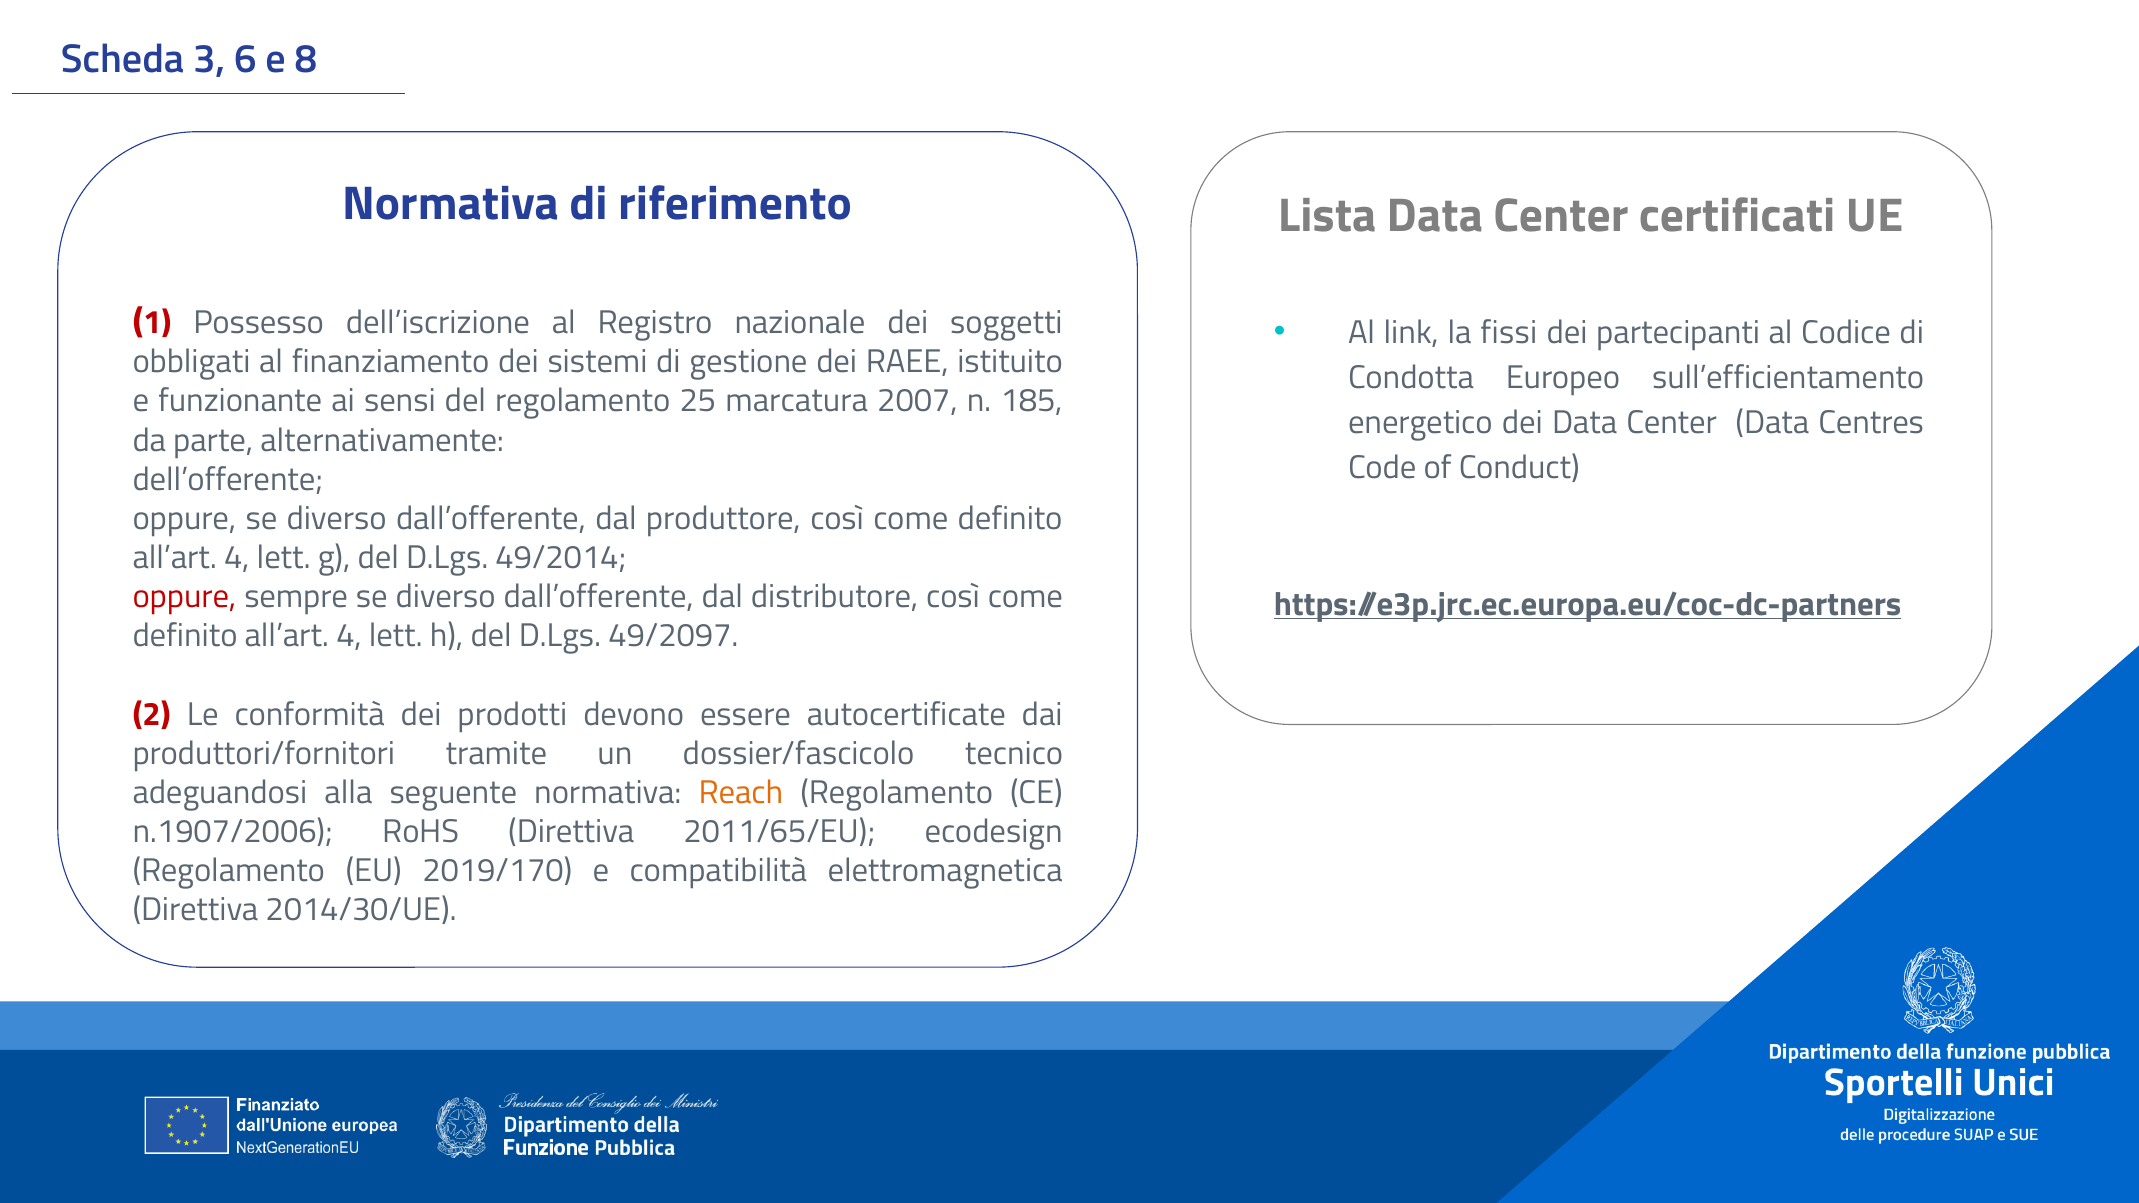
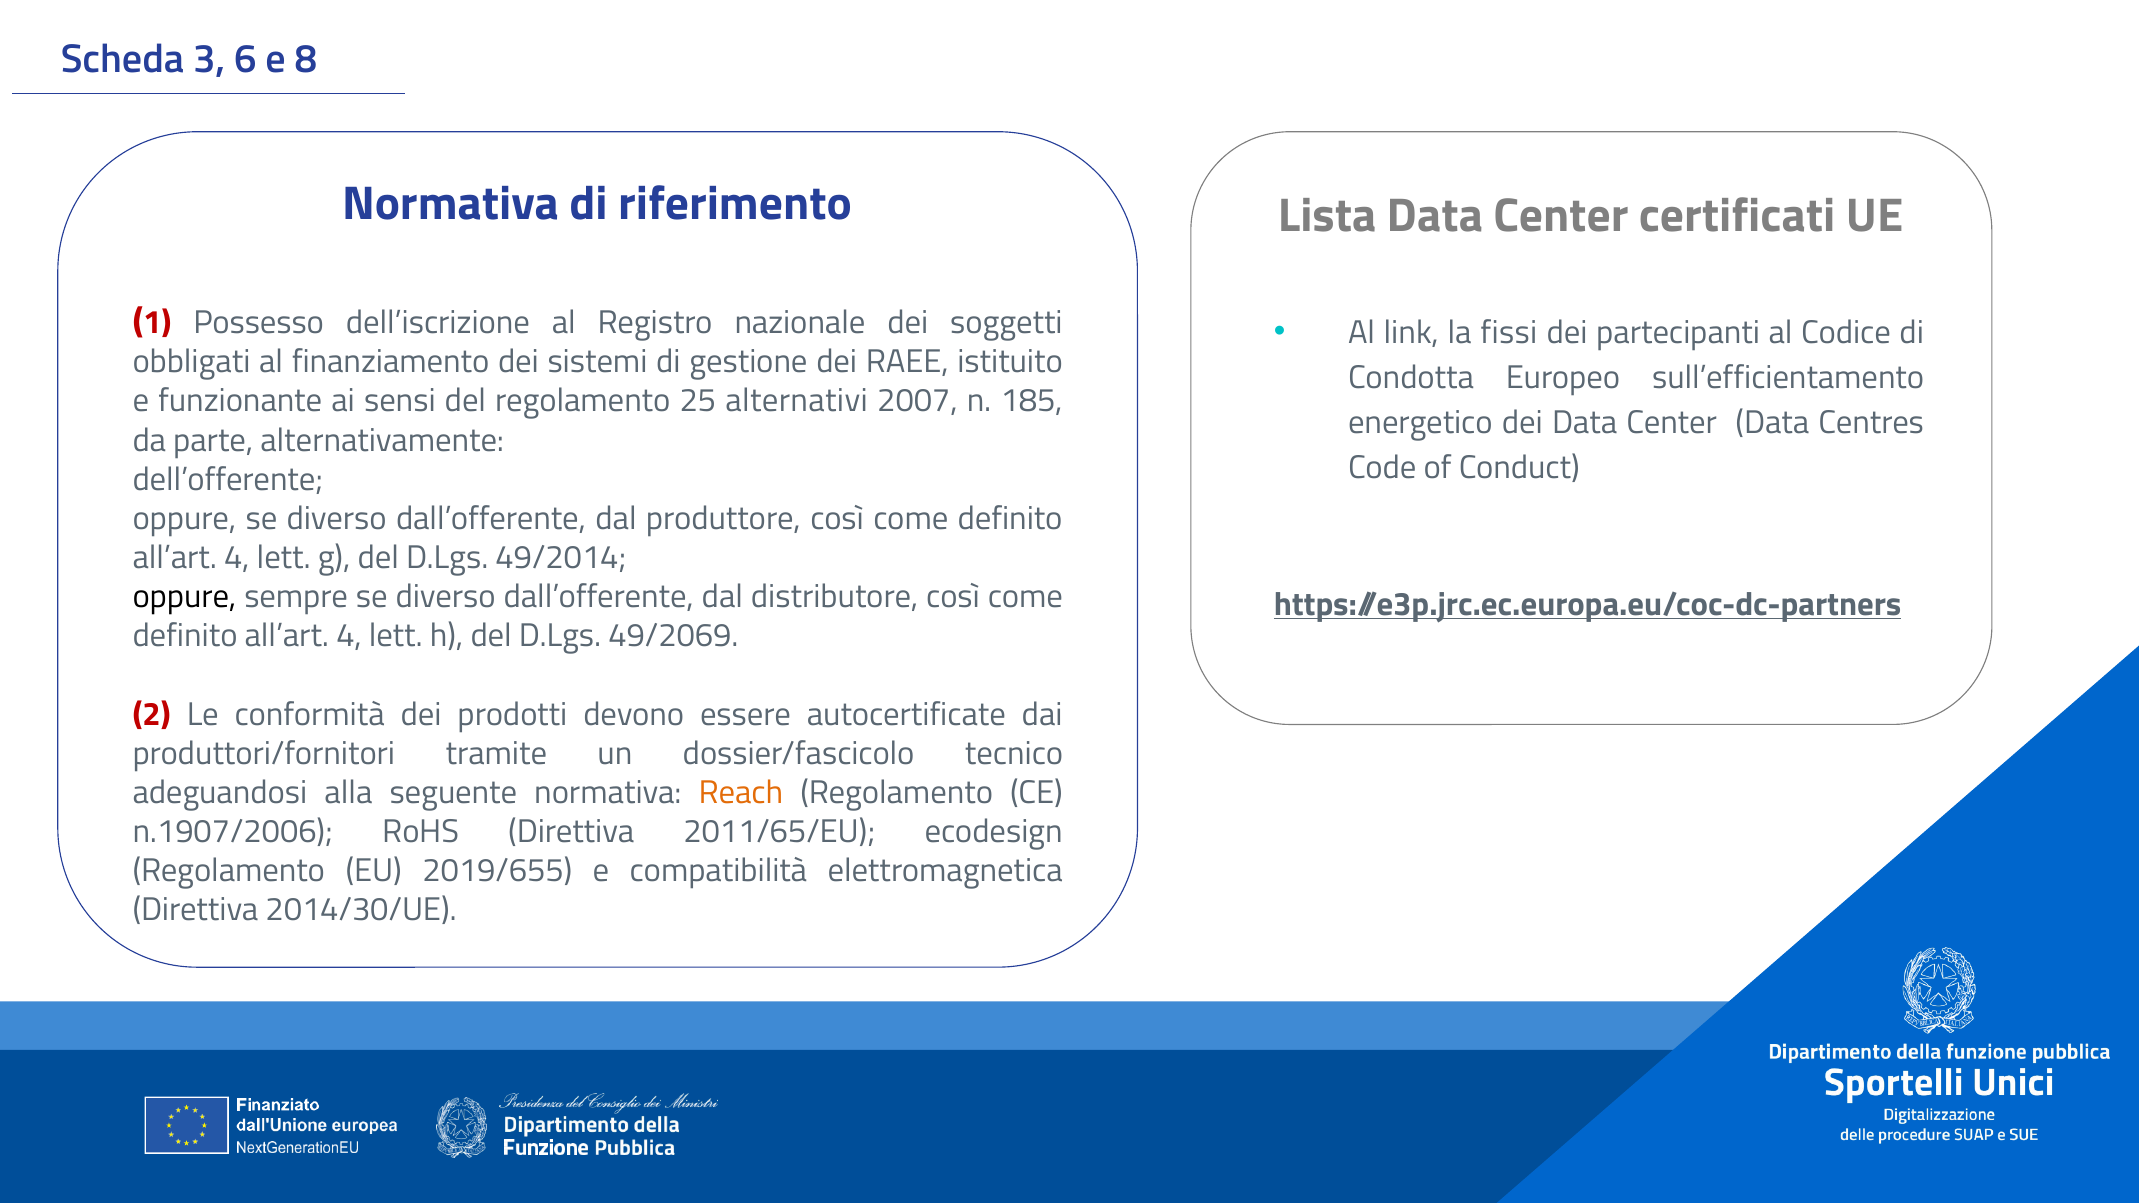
marcatura: marcatura -> alternativi
oppure at (184, 597) colour: red -> black
49/2097: 49/2097 -> 49/2069
2019/170: 2019/170 -> 2019/655
